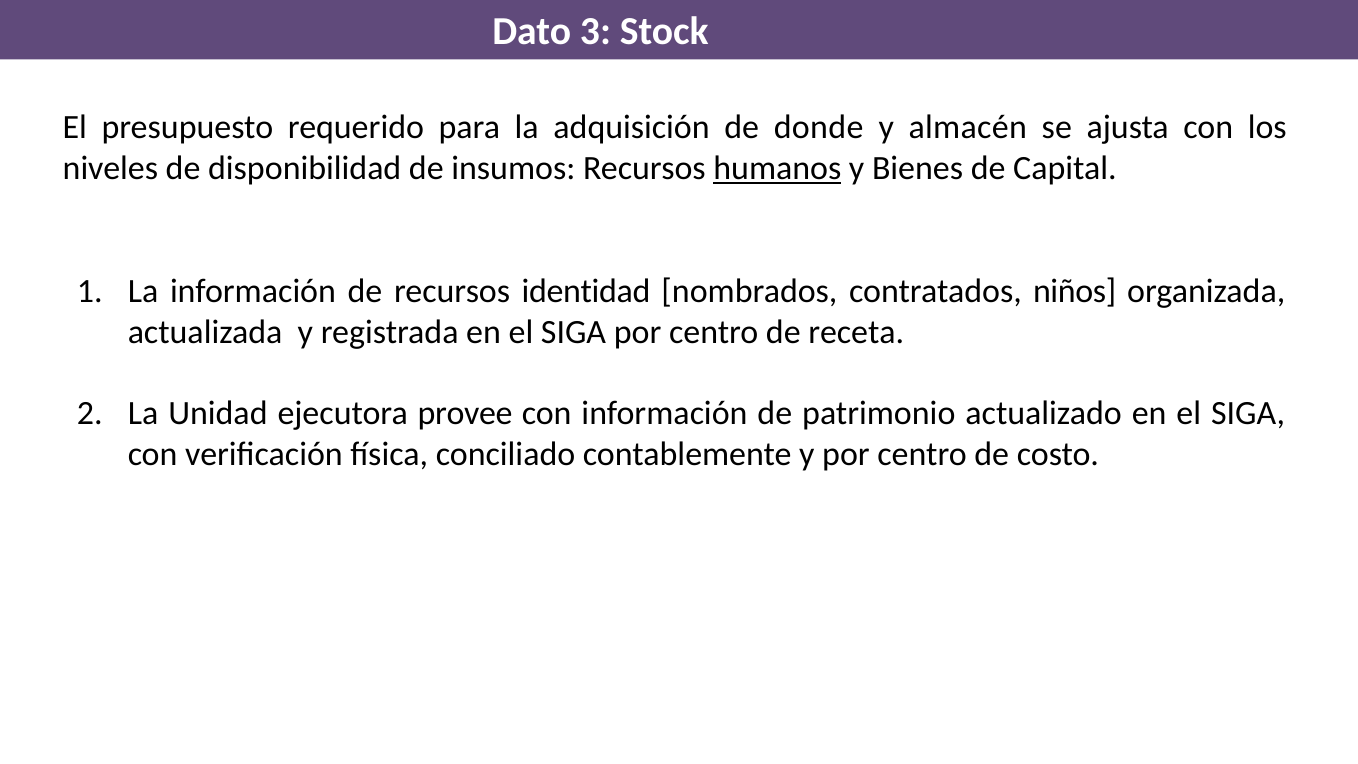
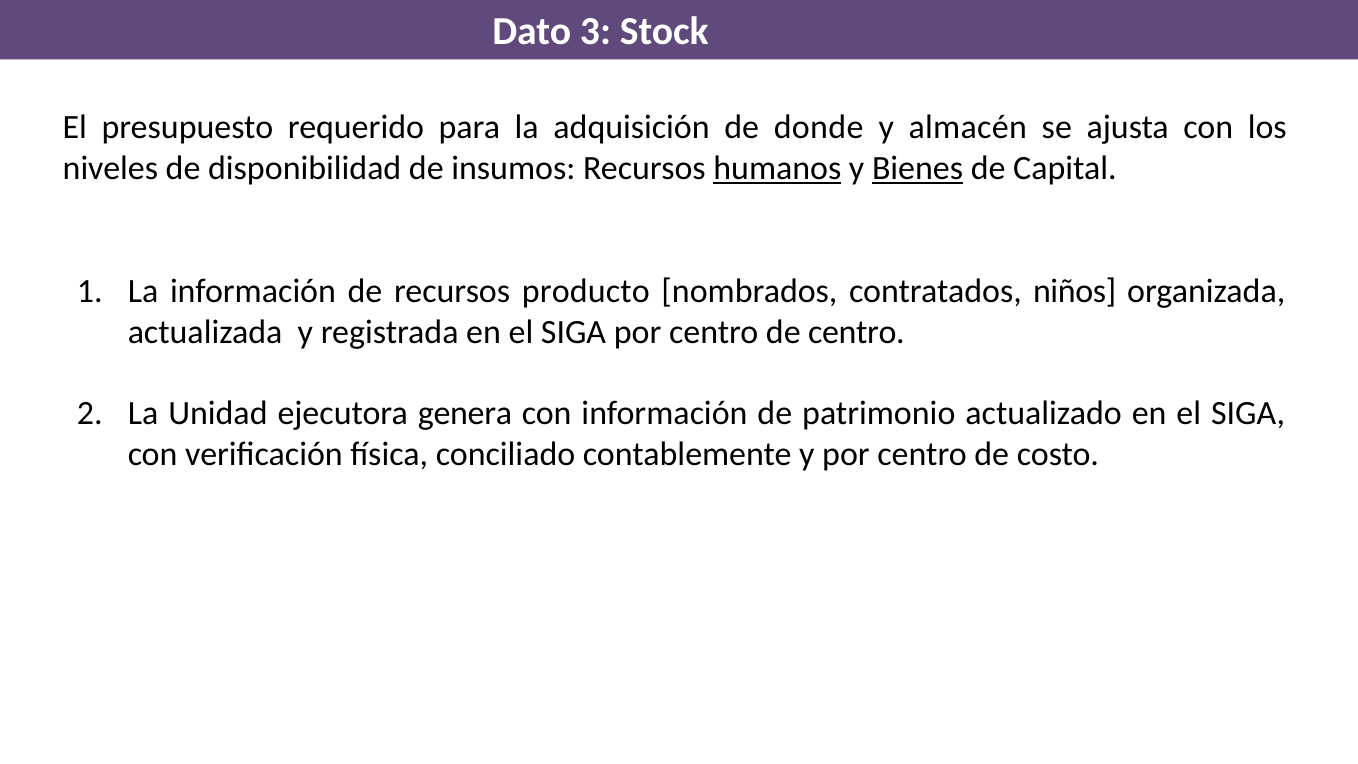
Bienes underline: none -> present
identidad: identidad -> producto
de receta: receta -> centro
provee: provee -> genera
